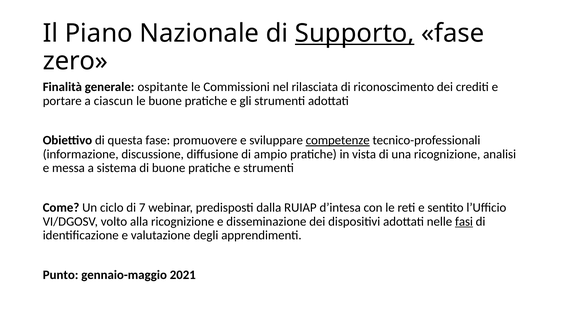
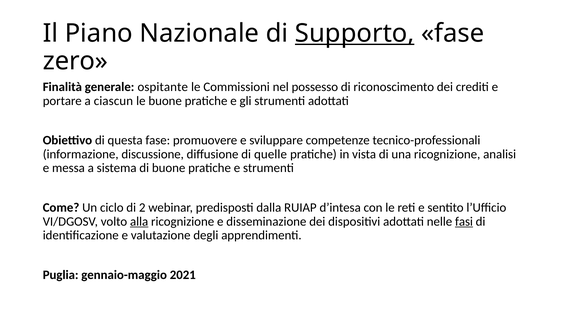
rilasciata: rilasciata -> possesso
competenze underline: present -> none
ampio: ampio -> quelle
7: 7 -> 2
alla underline: none -> present
Punto: Punto -> Puglia
